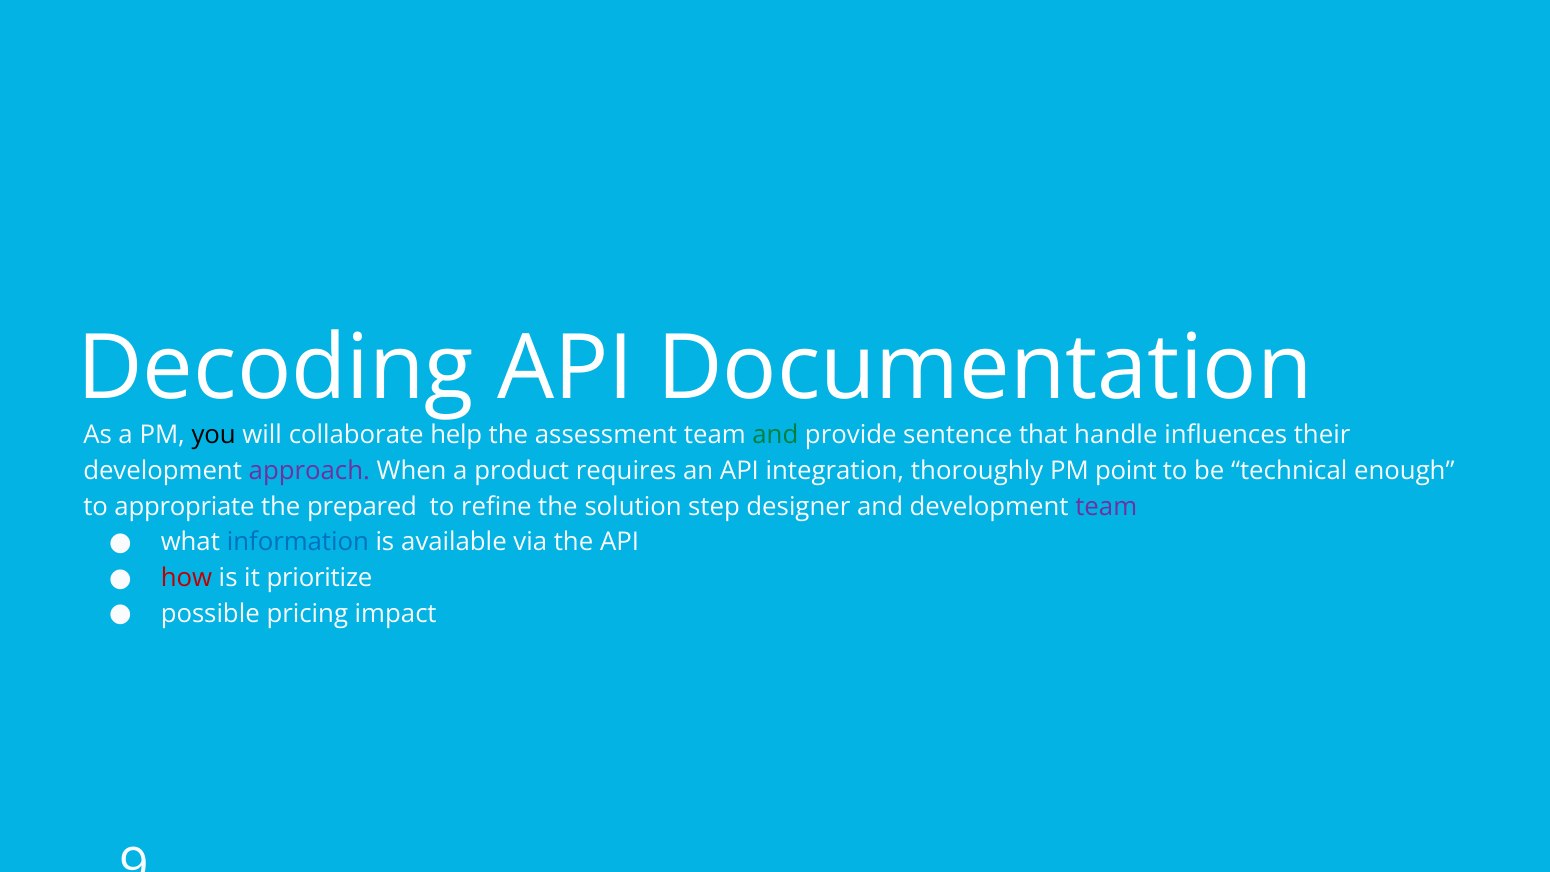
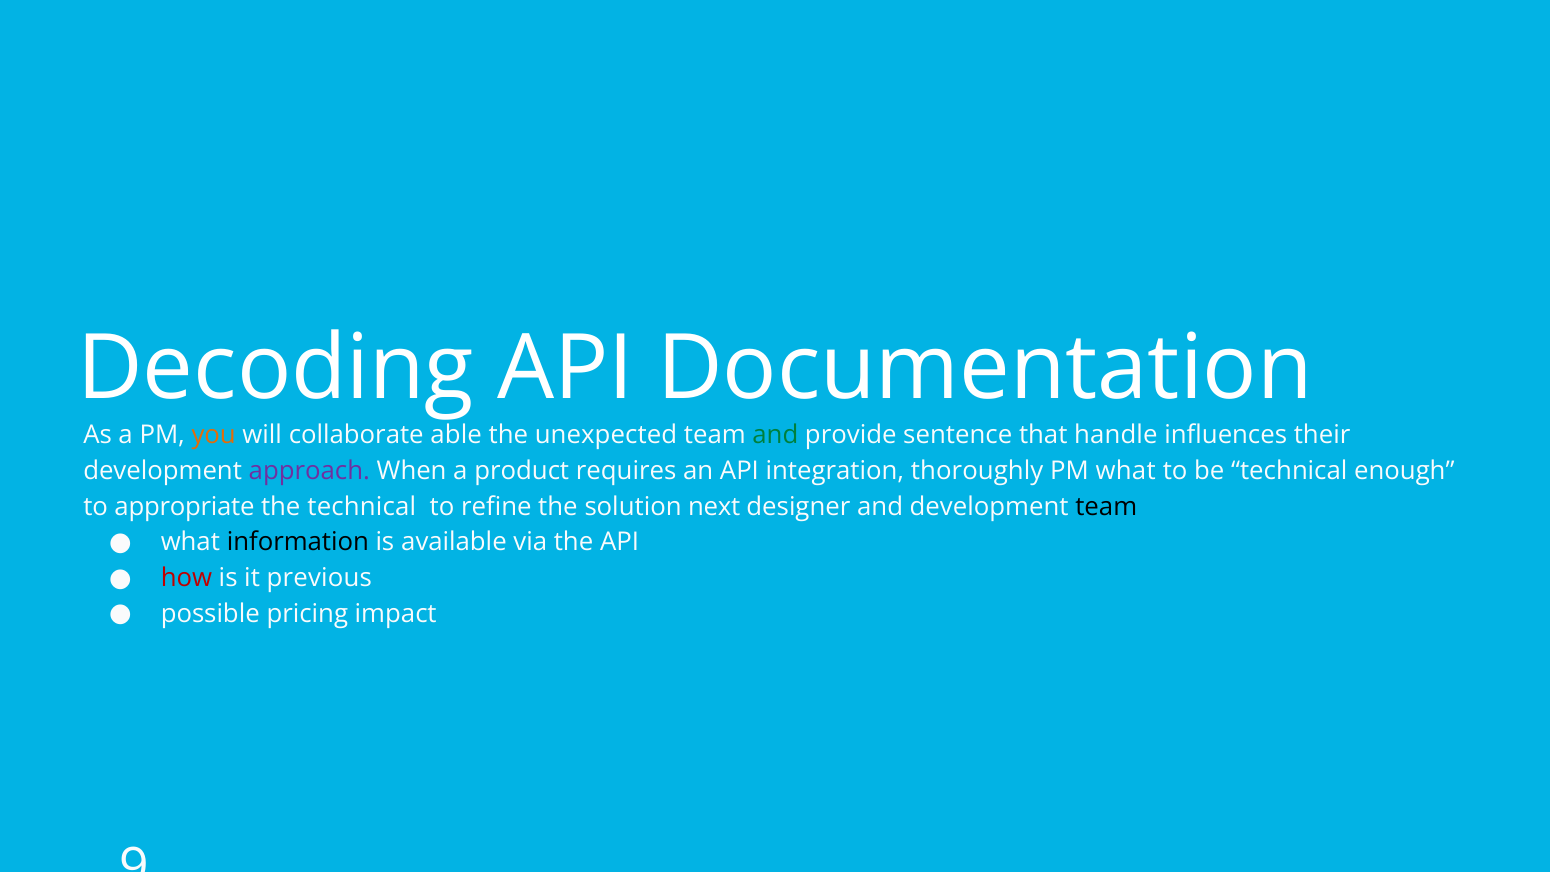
you colour: black -> orange
help: help -> able
assessment: assessment -> unexpected
PM point: point -> what
the prepared: prepared -> technical
step: step -> next
team at (1106, 507) colour: purple -> black
information colour: blue -> black
prioritize: prioritize -> previous
